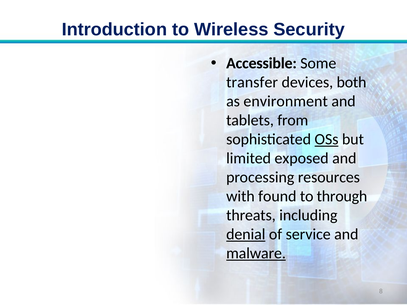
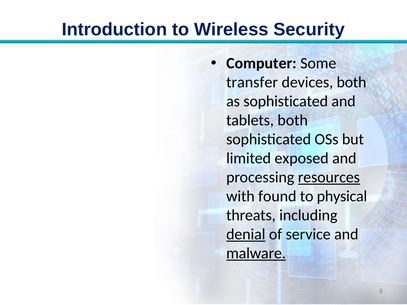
Accessible: Accessible -> Computer
as environment: environment -> sophisticated
tablets from: from -> both
OSs underline: present -> none
resources underline: none -> present
through: through -> physical
